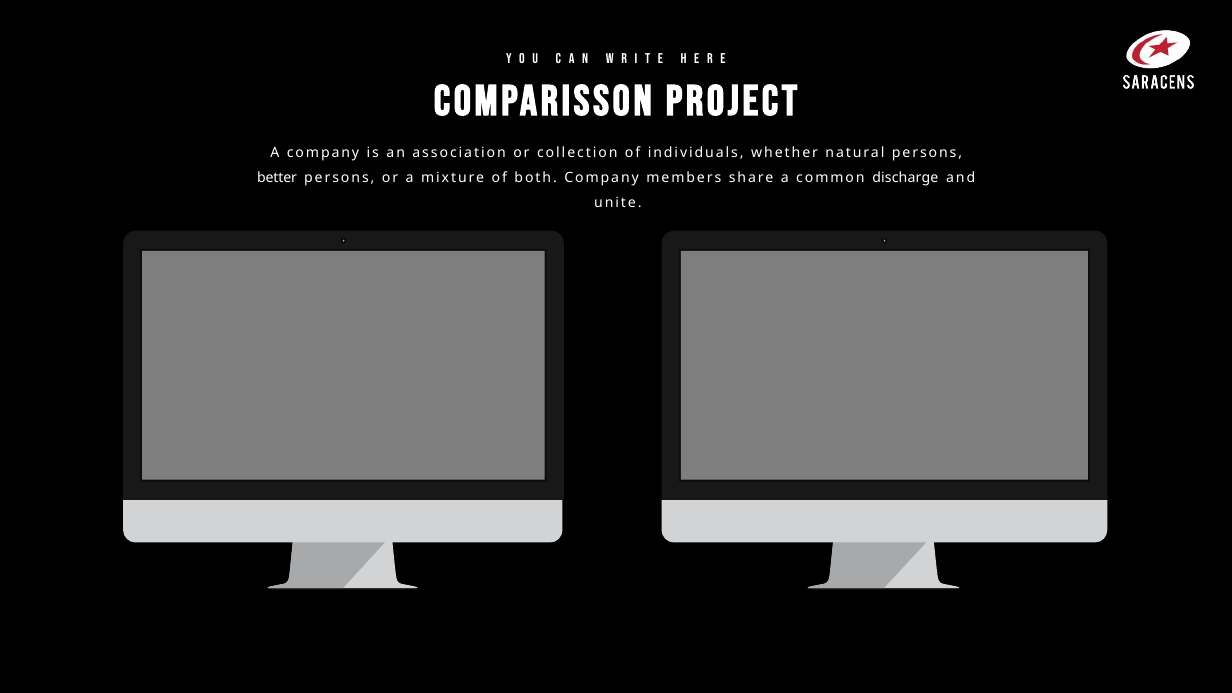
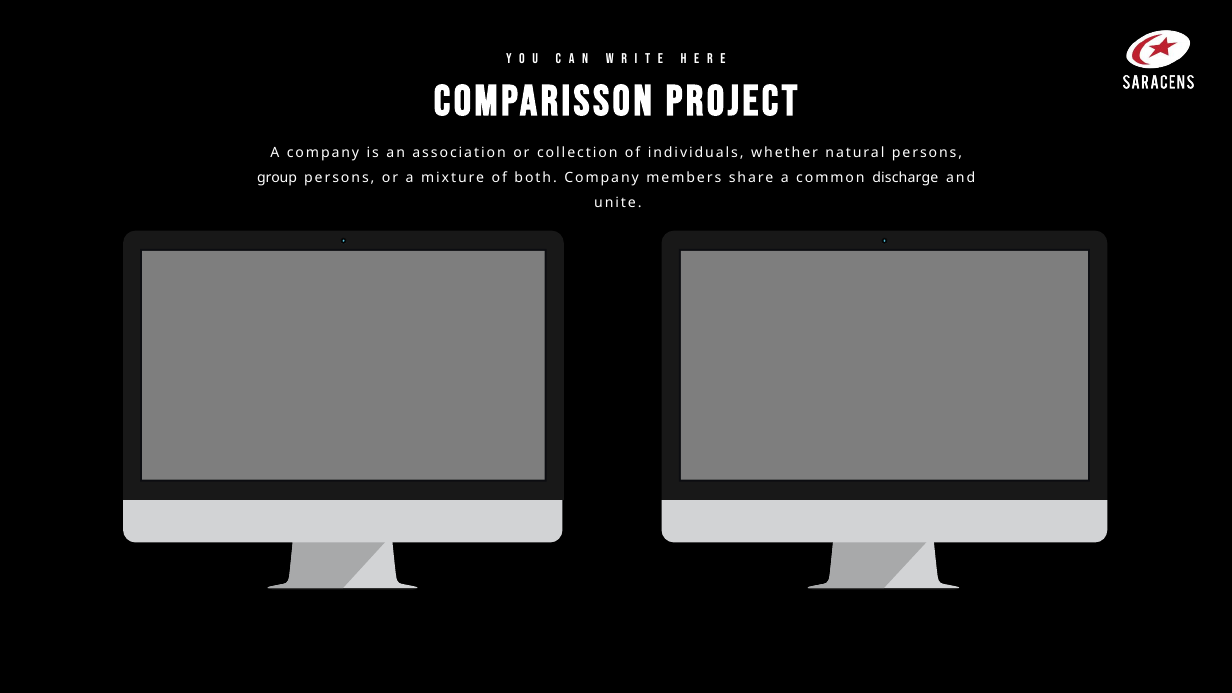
better: better -> group
